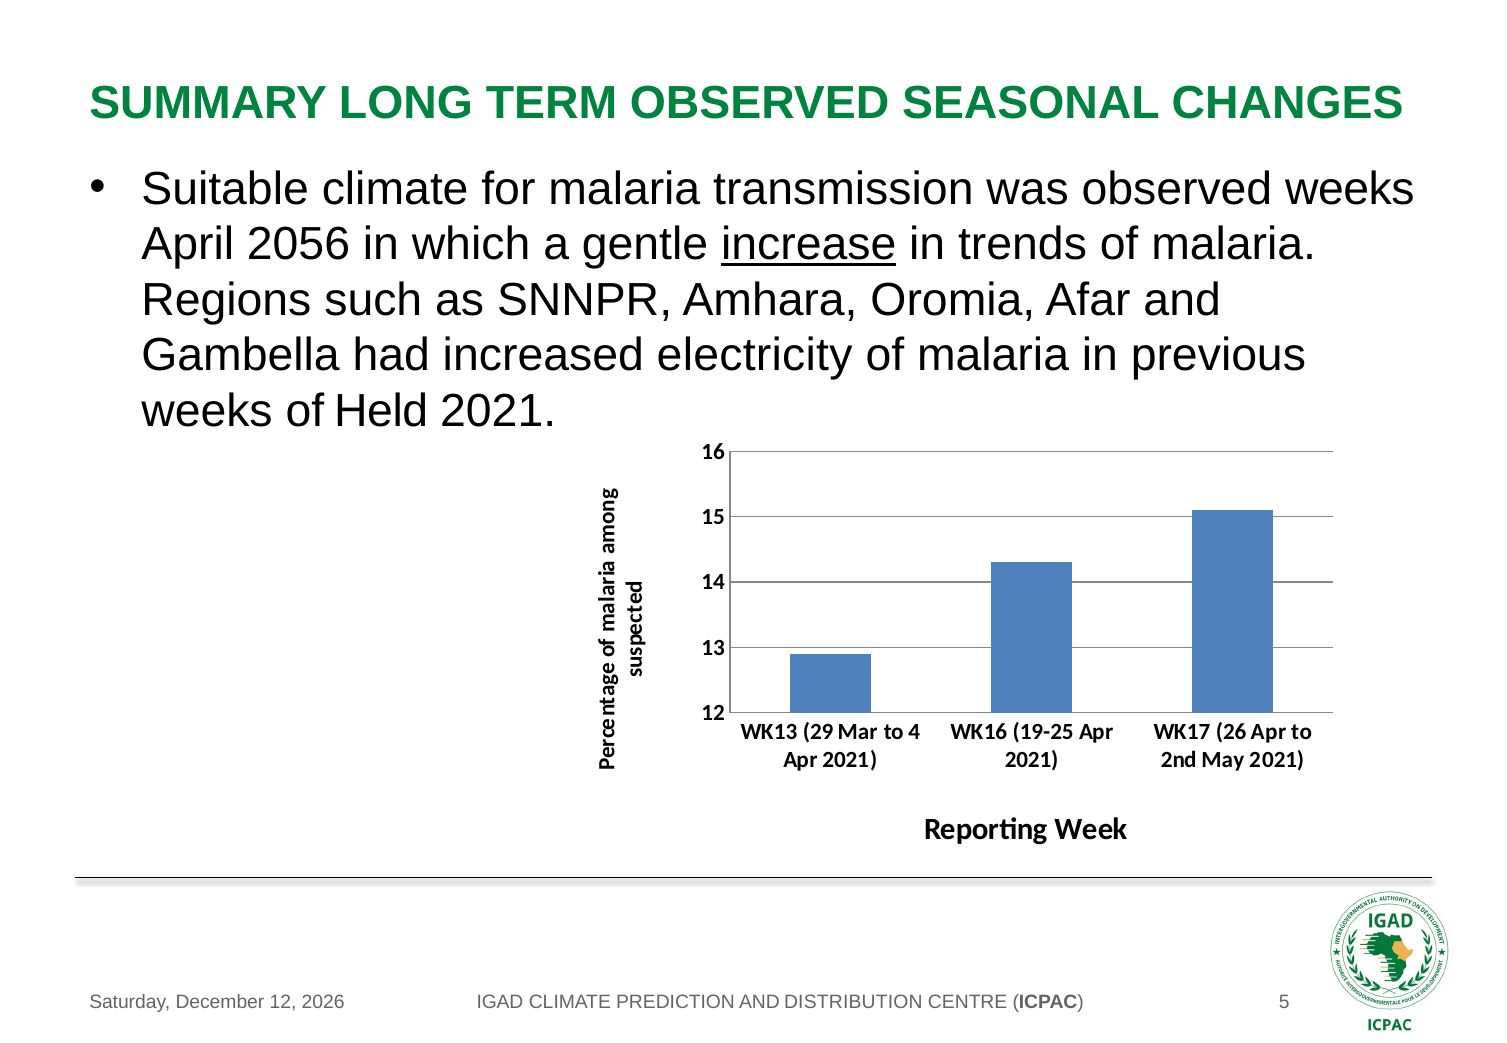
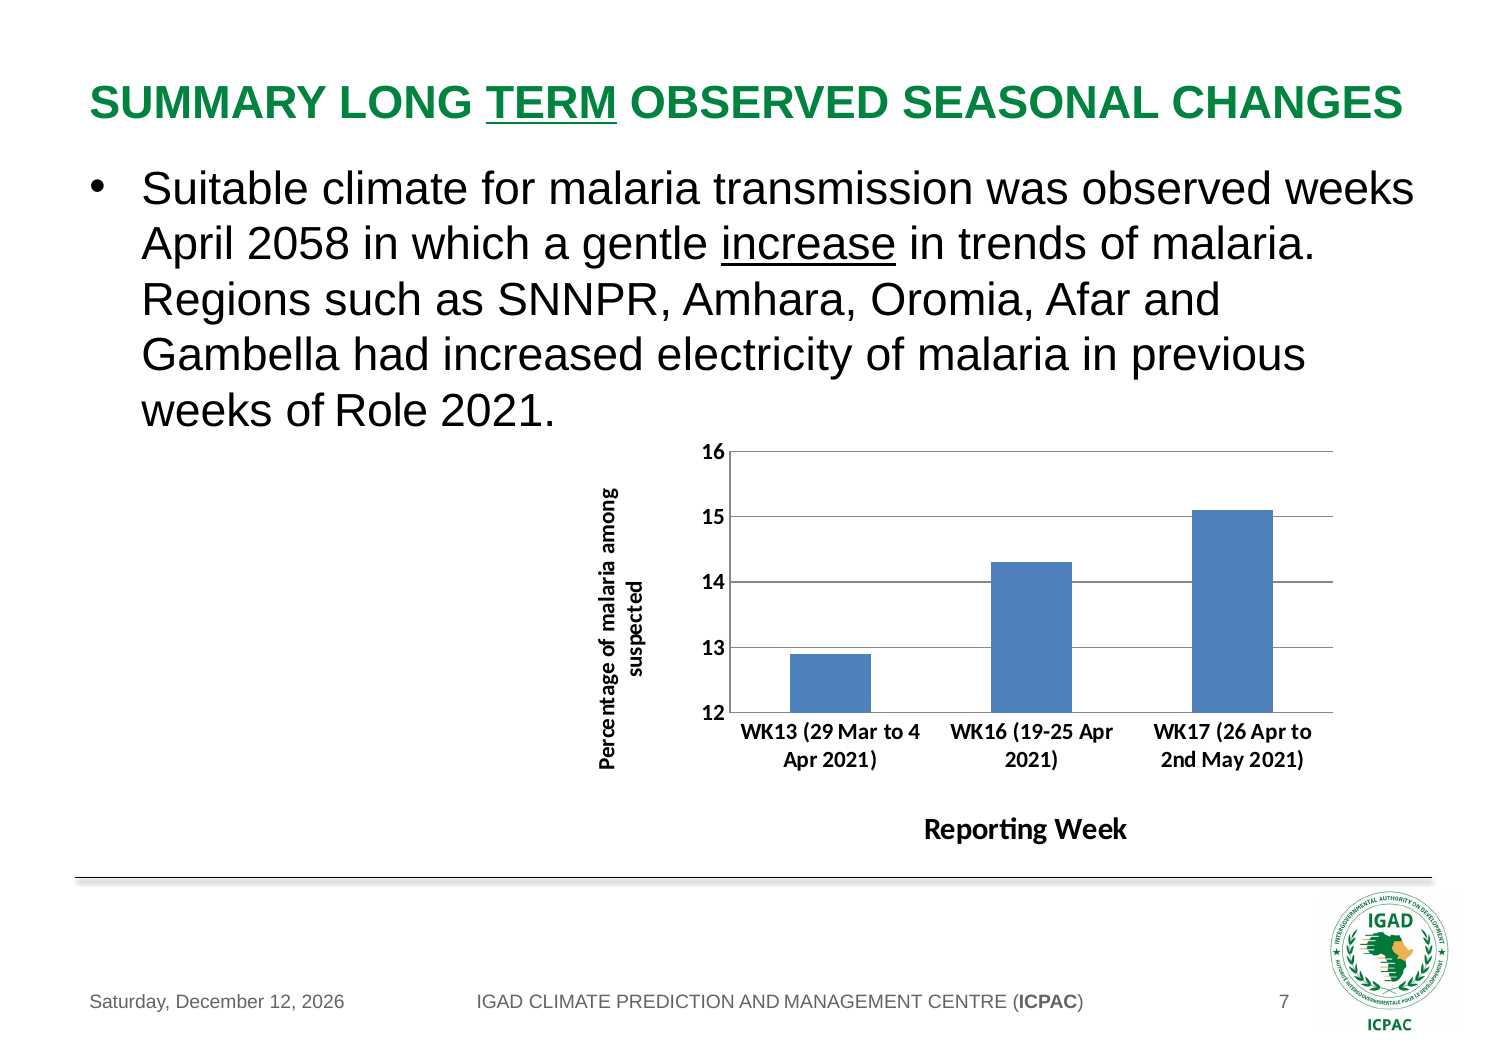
TERM underline: none -> present
2056: 2056 -> 2058
Held: Held -> Role
DISTRIBUTION: DISTRIBUTION -> MANAGEMENT
5: 5 -> 7
